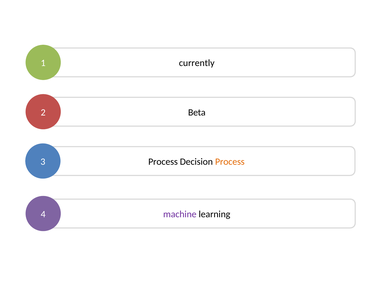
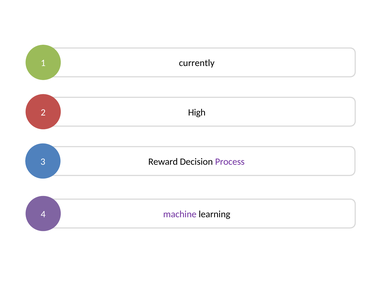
Beta: Beta -> High
Process at (163, 162): Process -> Reward
Process at (230, 162) colour: orange -> purple
